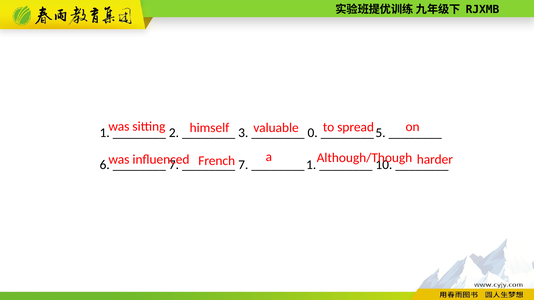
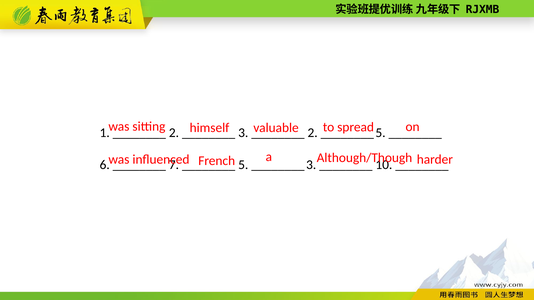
0 at (313, 133): 0 -> 2
7 at (243, 165): 7 -> 5
1 at (311, 165): 1 -> 3
